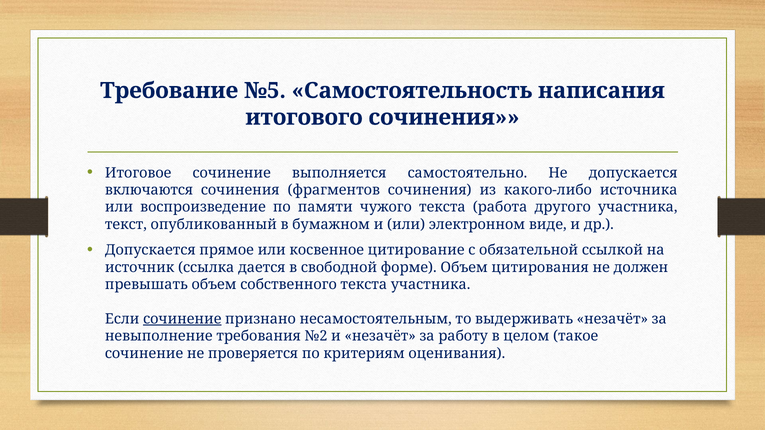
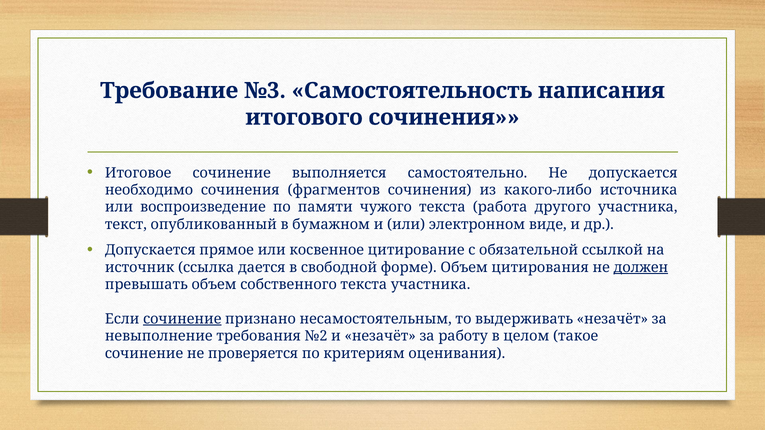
№5: №5 -> №3
включаются: включаются -> необходимо
должен underline: none -> present
